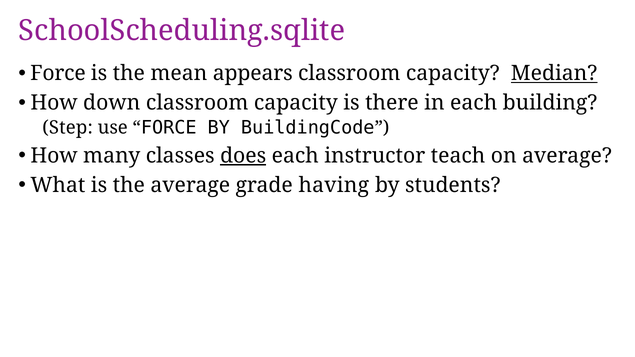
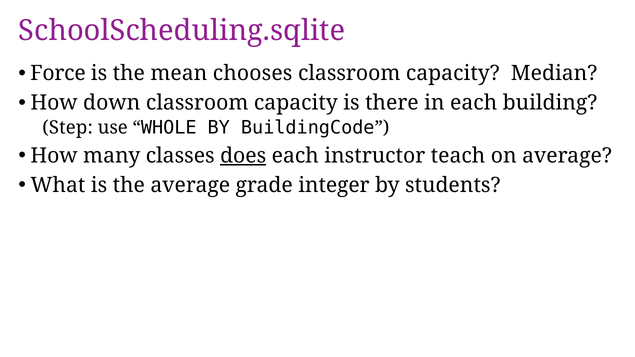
appears: appears -> chooses
Median underline: present -> none
FORCE at (169, 128): FORCE -> WHOLE
having: having -> integer
